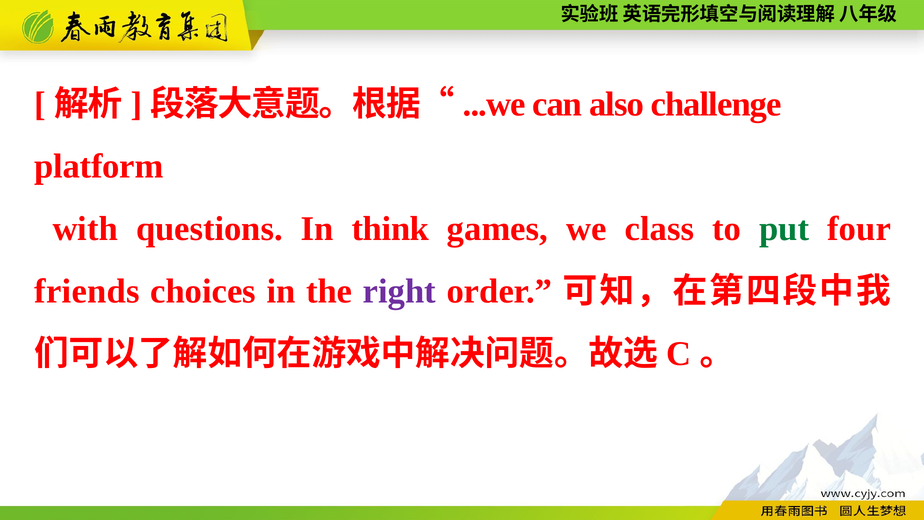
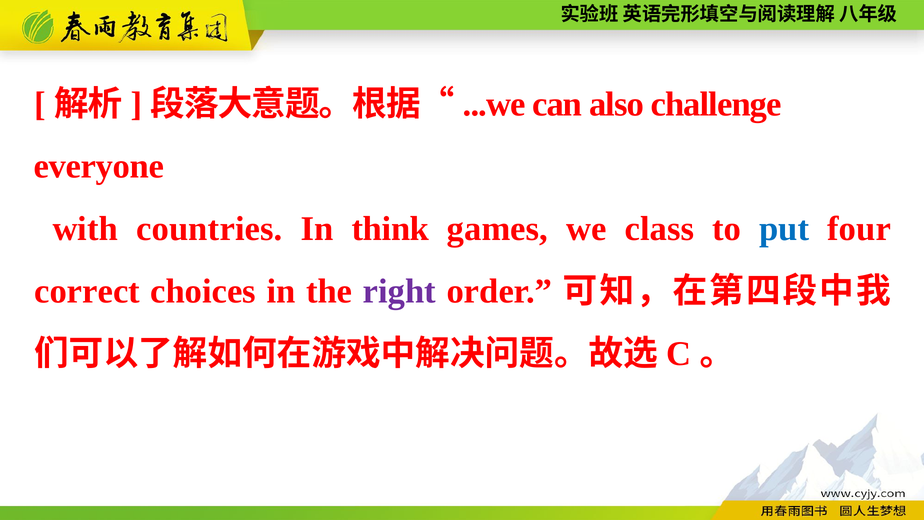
platform: platform -> everyone
questions: questions -> countries
put colour: green -> blue
friends: friends -> correct
